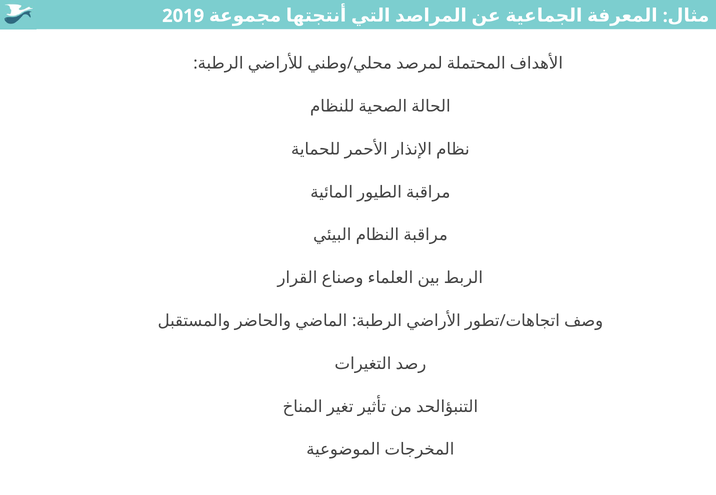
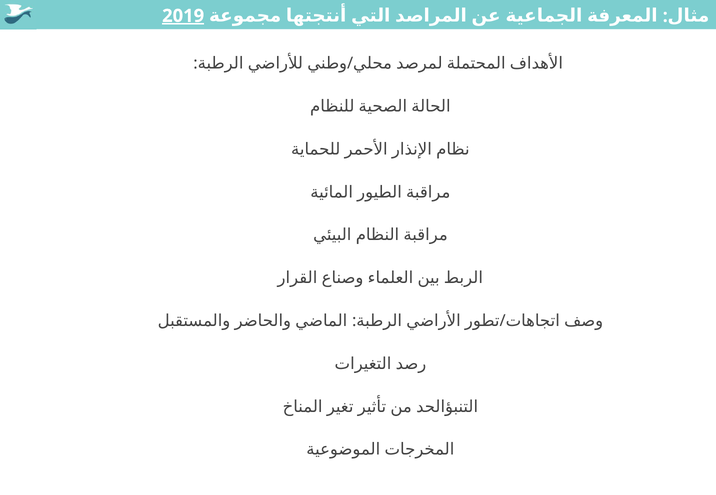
2019 underline: none -> present
